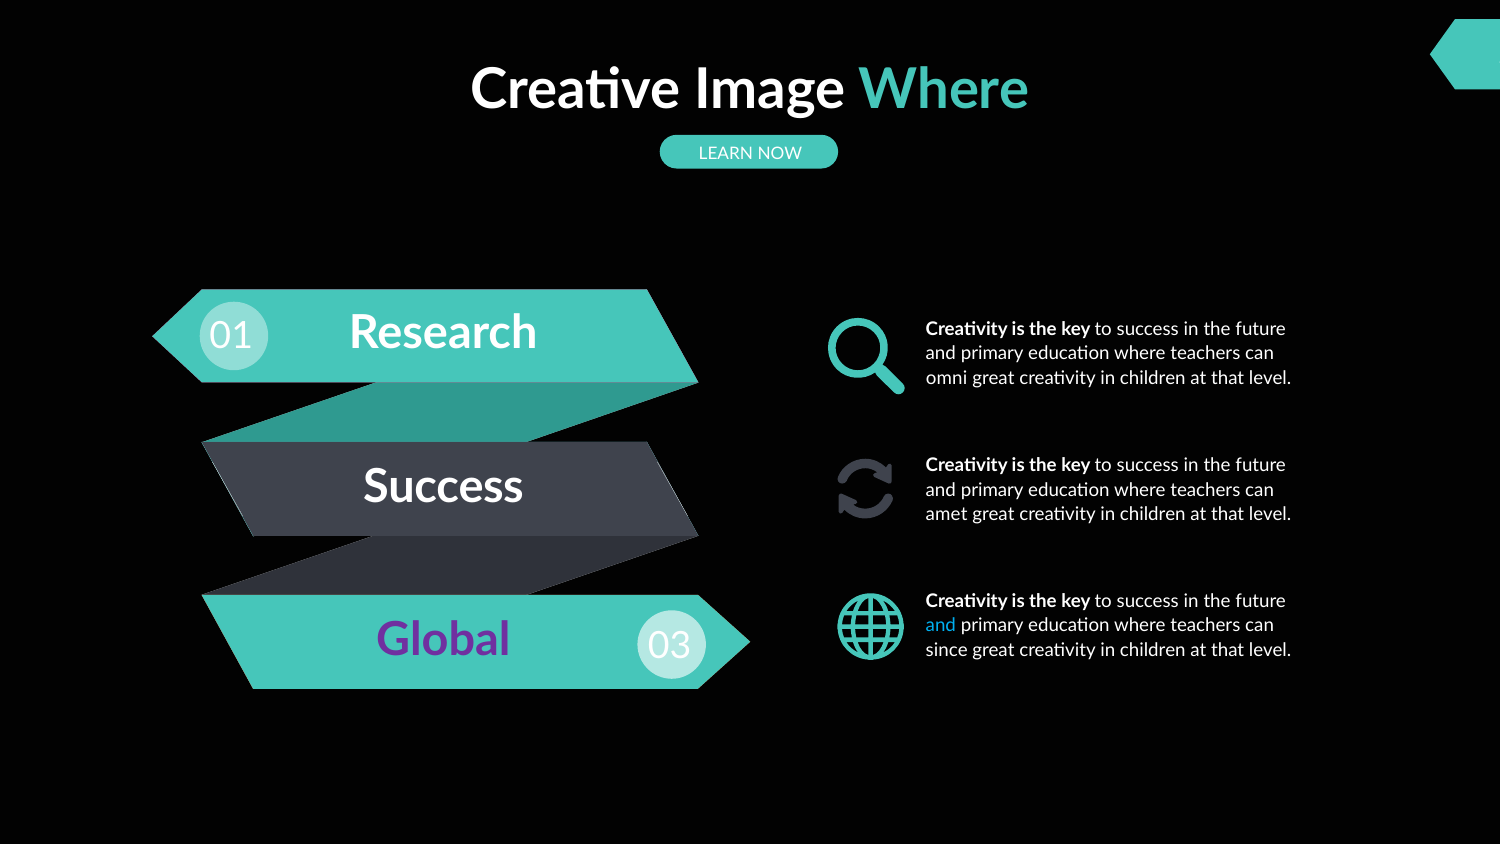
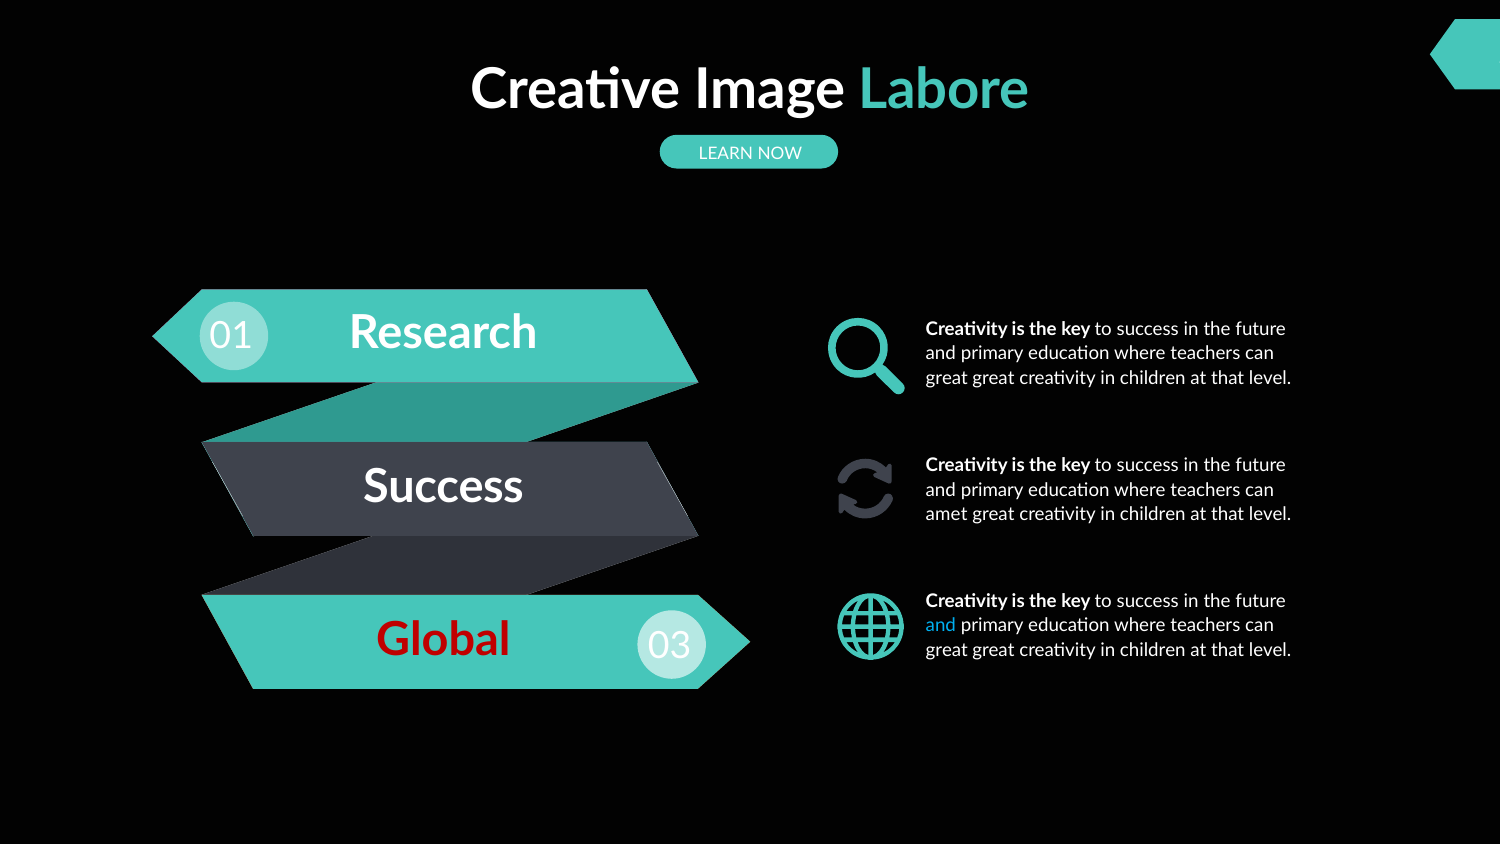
Image Where: Where -> Labore
omni at (947, 378): omni -> great
Global colour: purple -> red
since at (947, 650): since -> great
